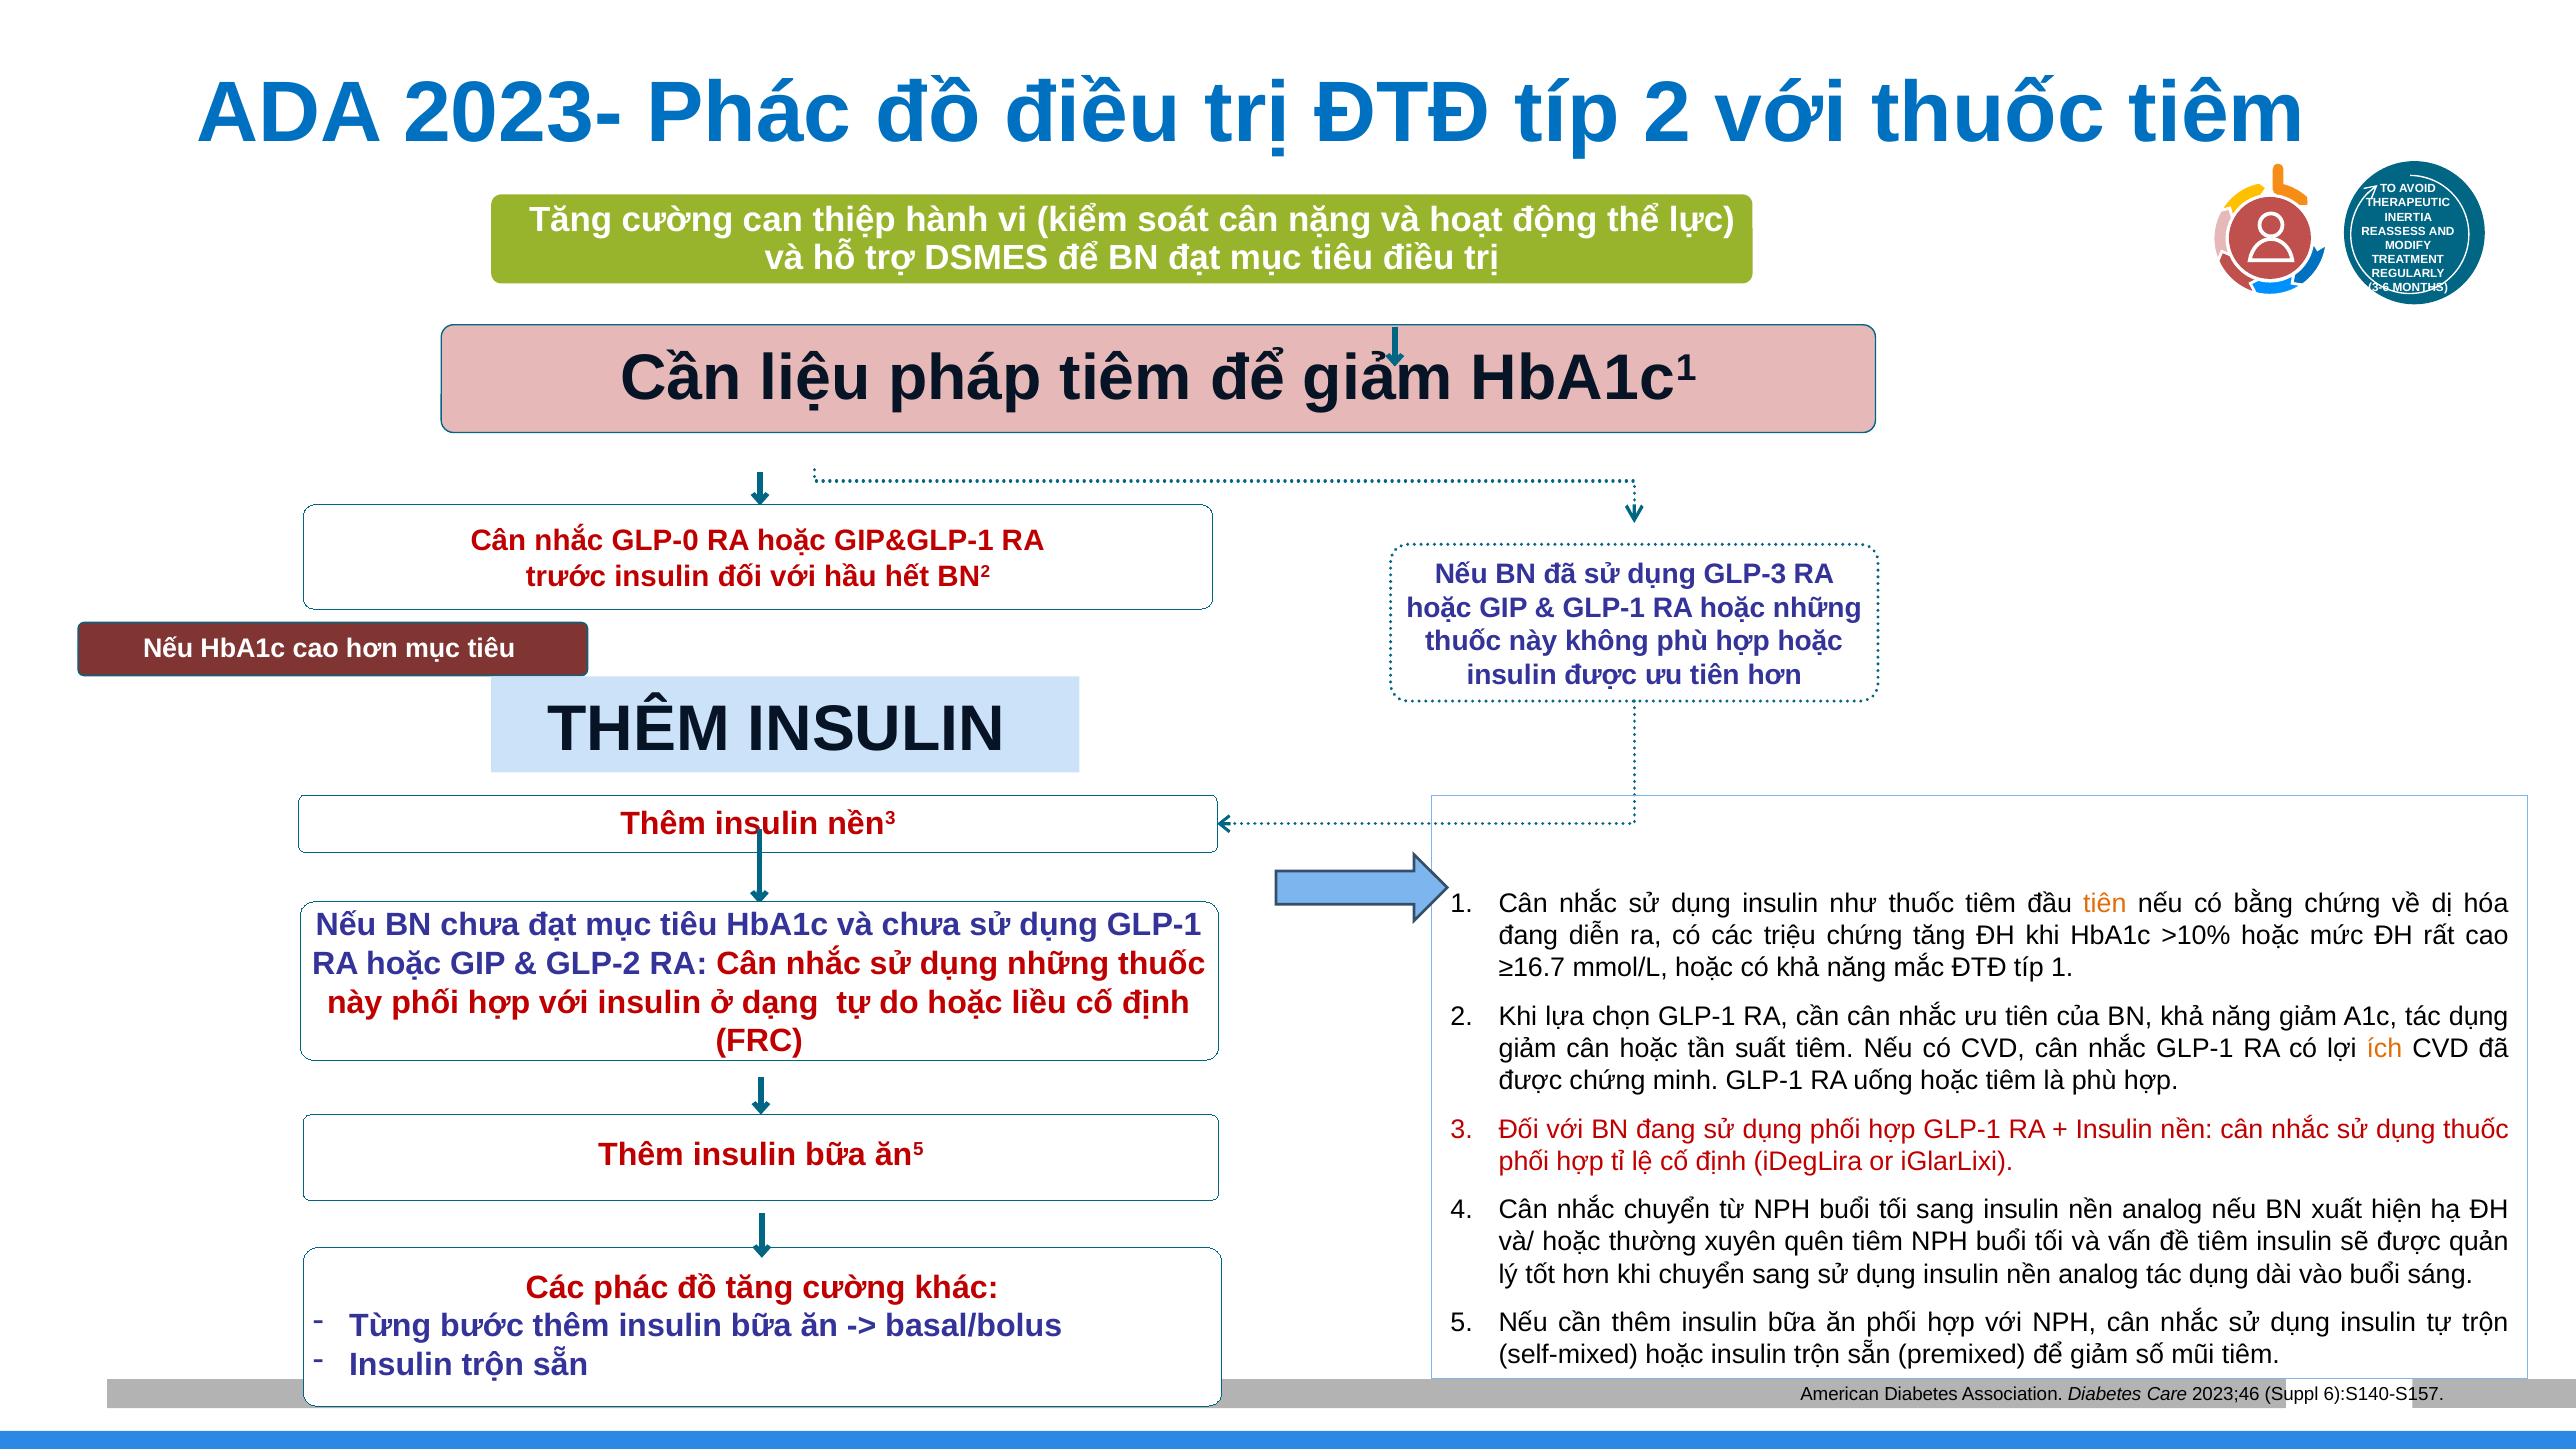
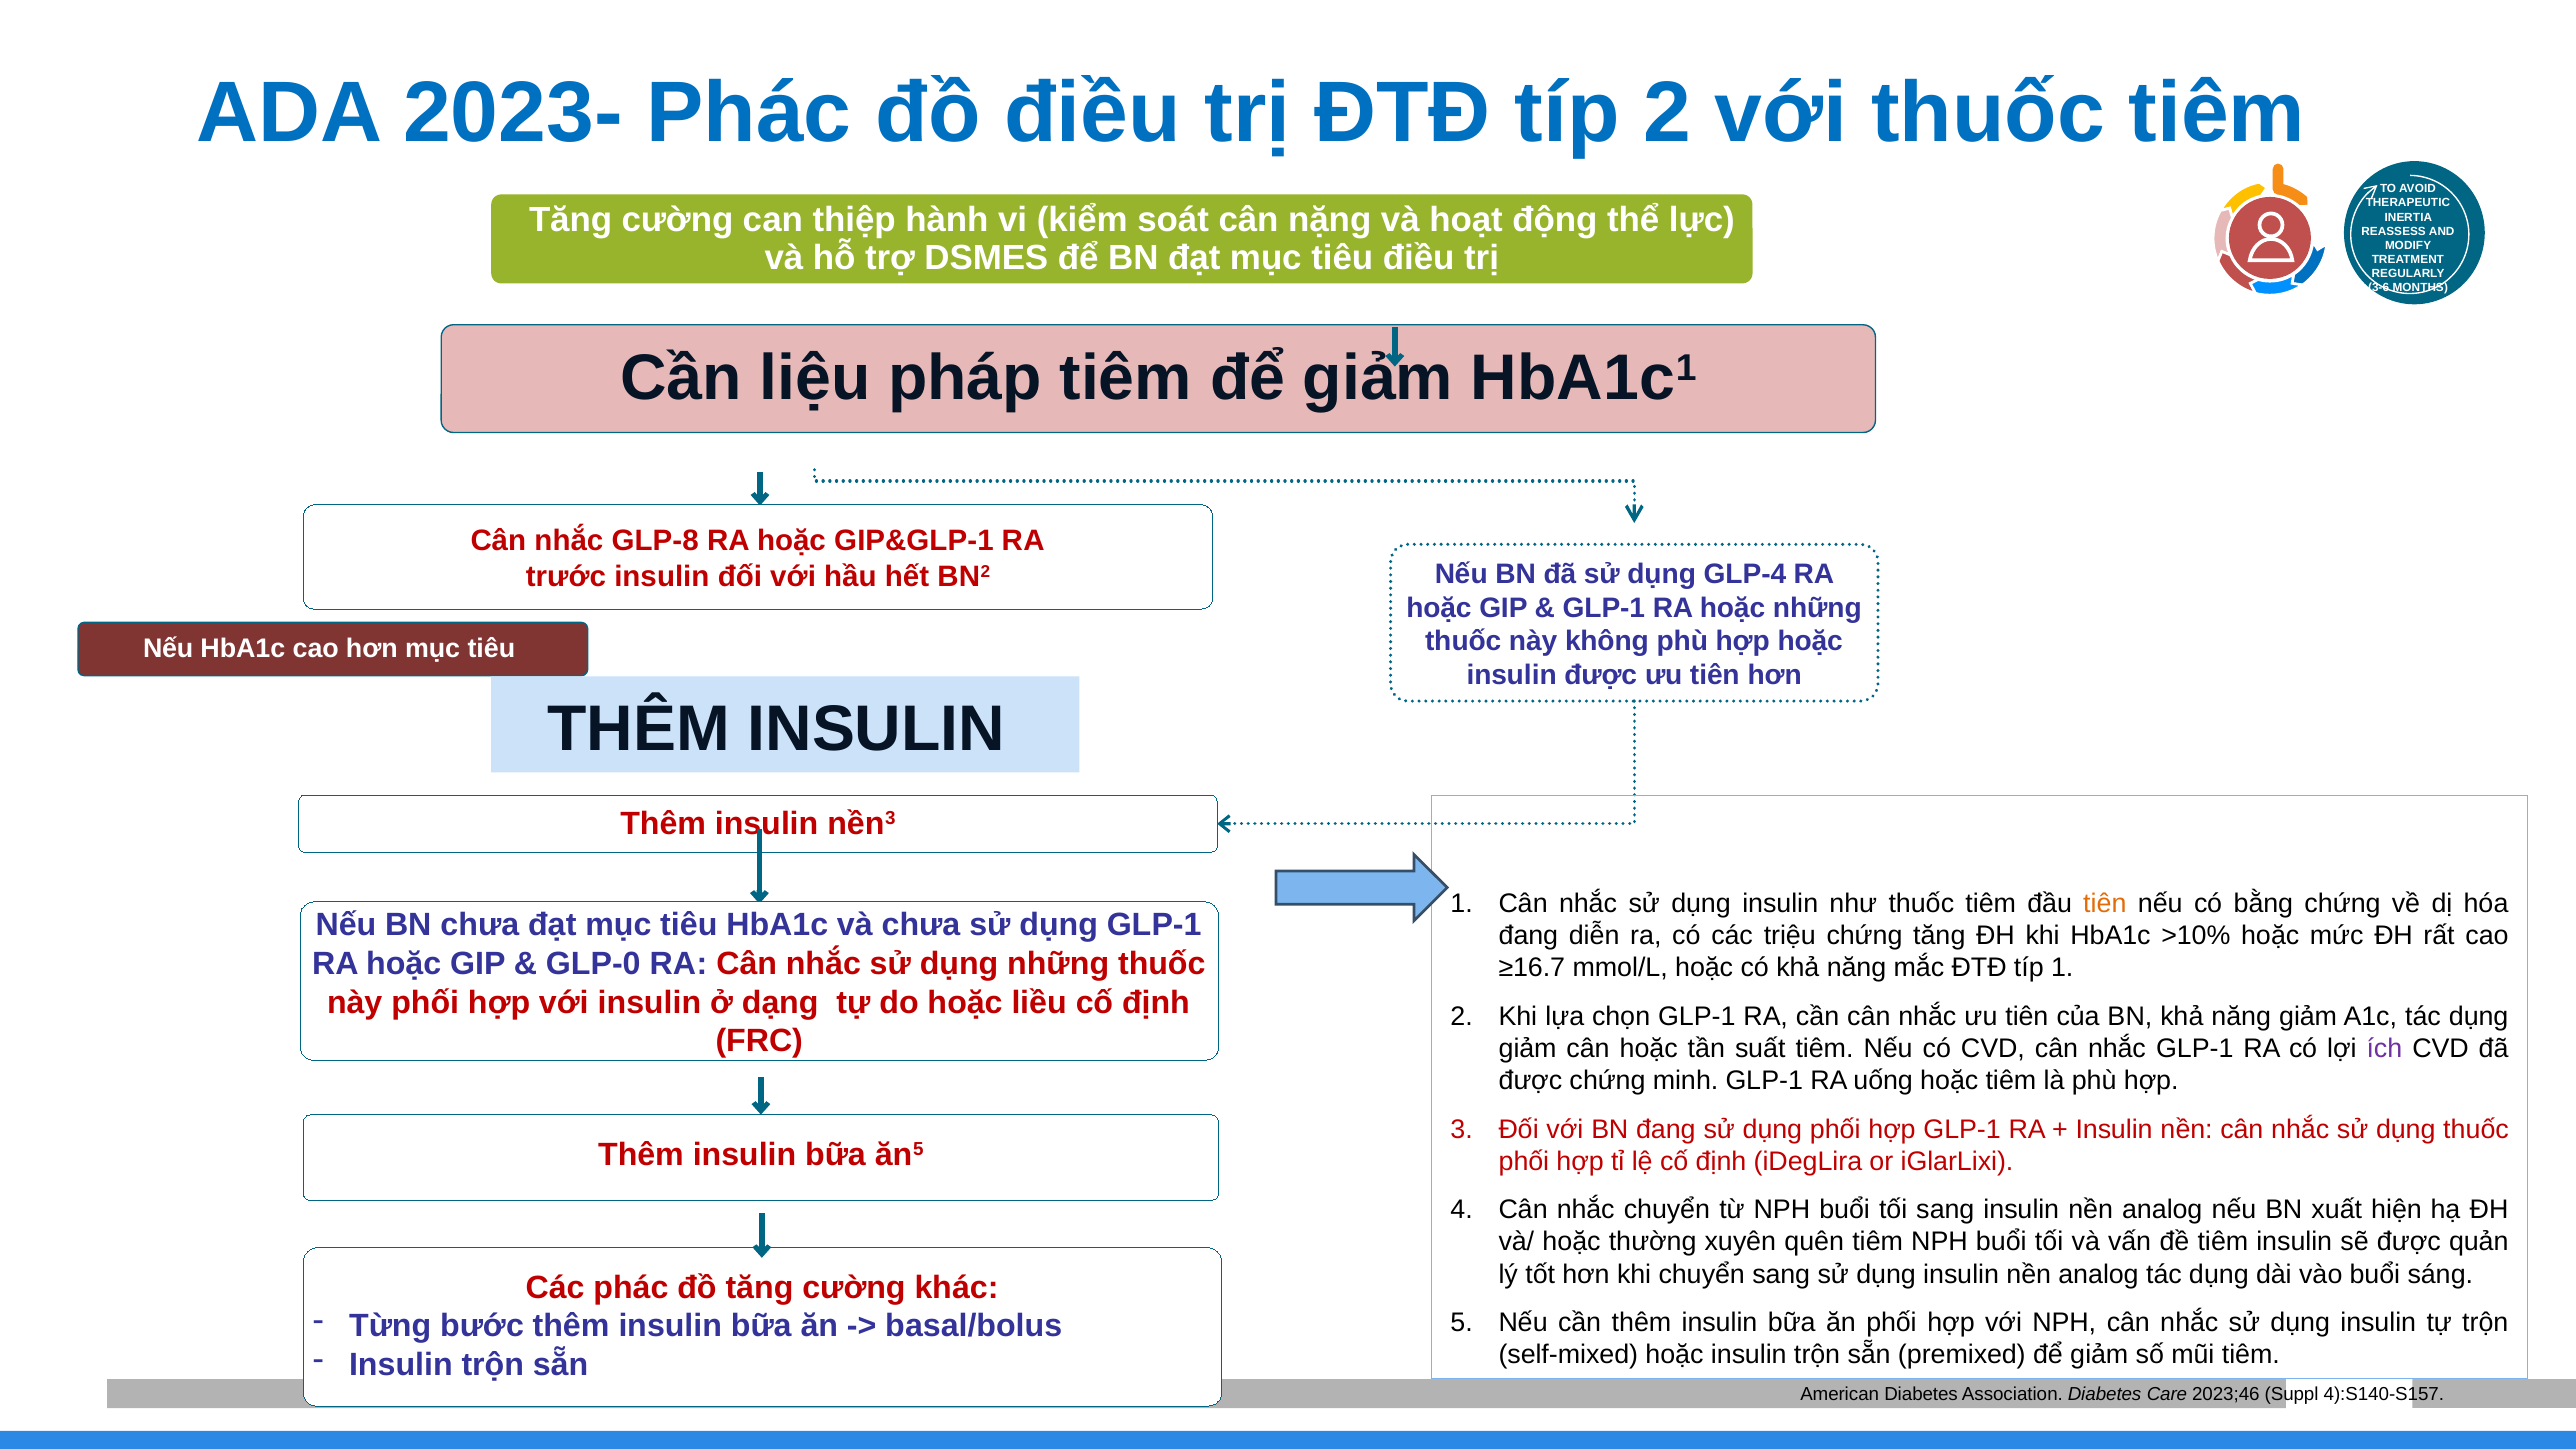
GLP-0: GLP-0 -> GLP-8
GLP-3: GLP-3 -> GLP-4
GLP-2: GLP-2 -> GLP-0
ích colour: orange -> purple
6):S140-S157: 6):S140-S157 -> 4):S140-S157
